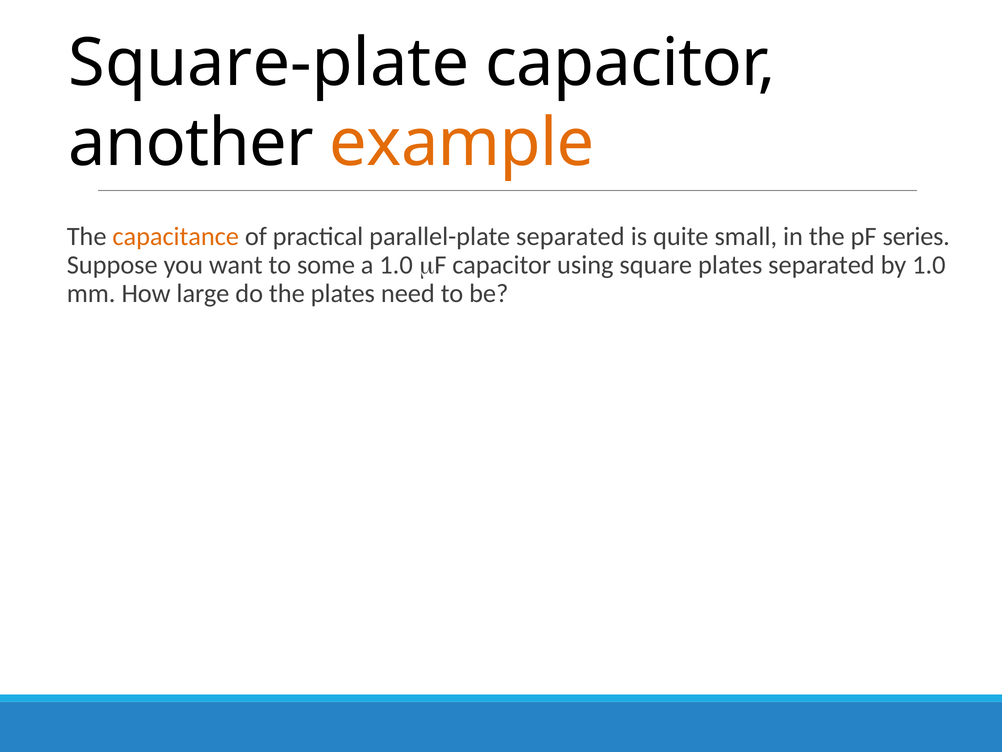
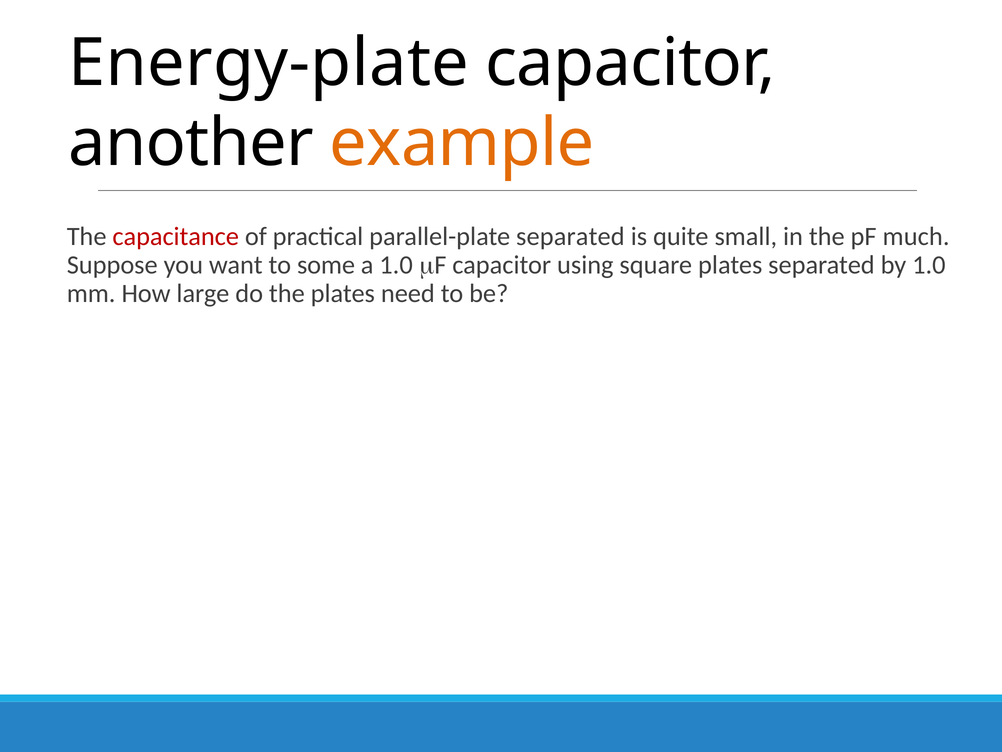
Square-plate: Square-plate -> Energy-plate
capacitance colour: orange -> red
series: series -> much
